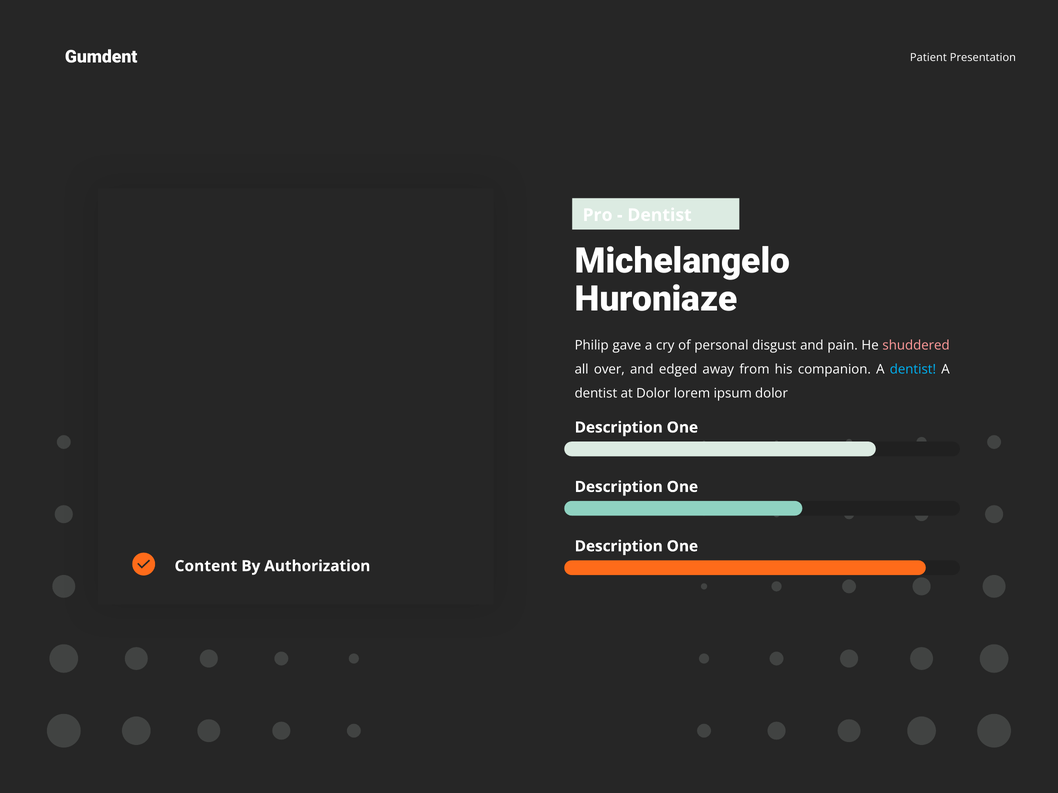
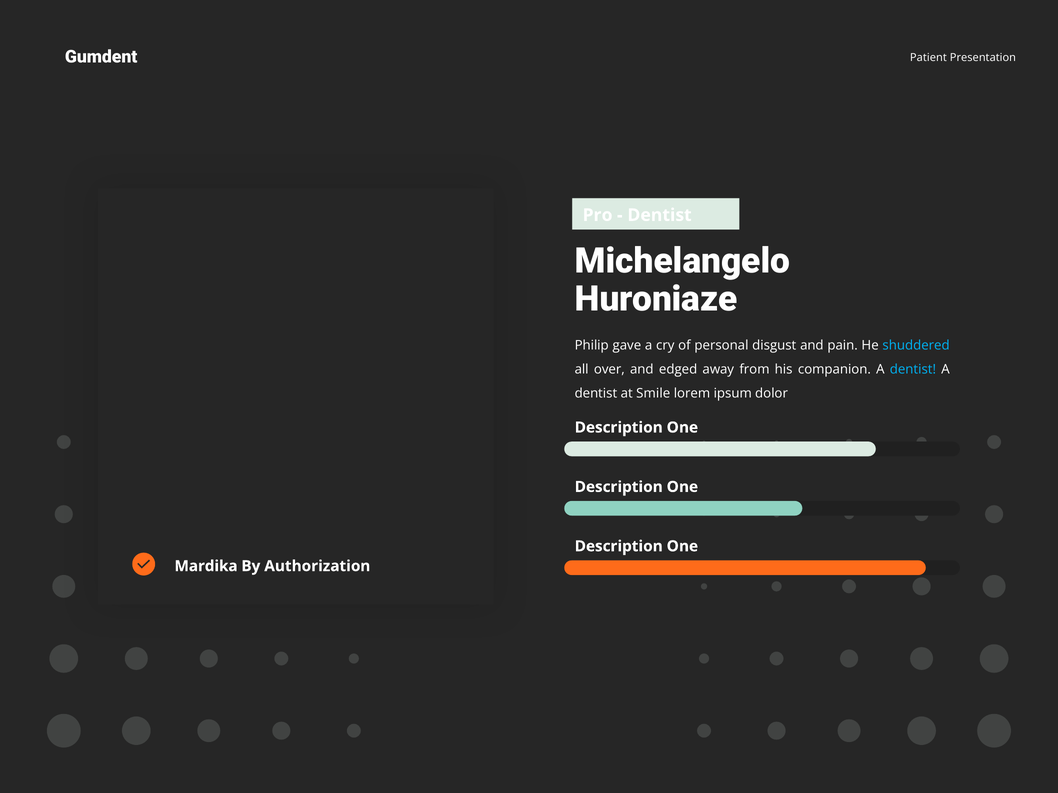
shuddered colour: pink -> light blue
at Dolor: Dolor -> Smile
Content: Content -> Mardika
